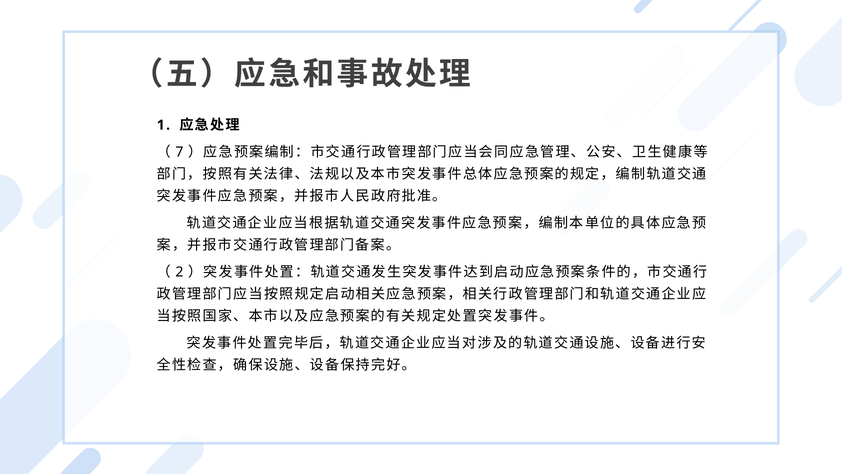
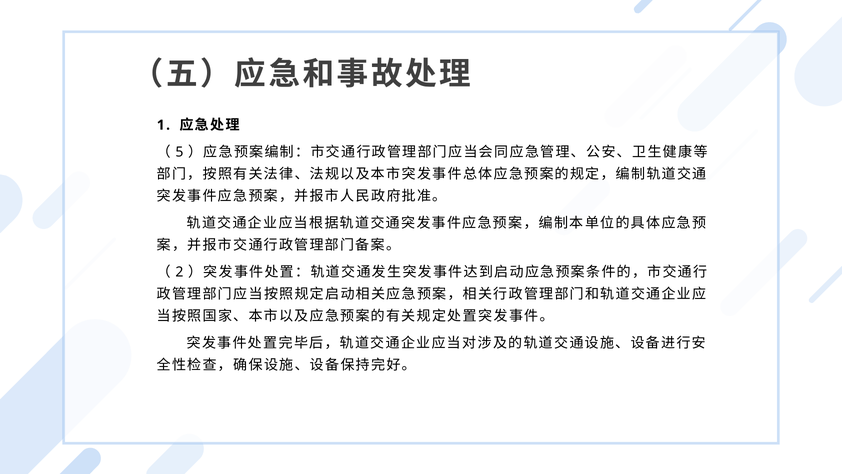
7: 7 -> 5
